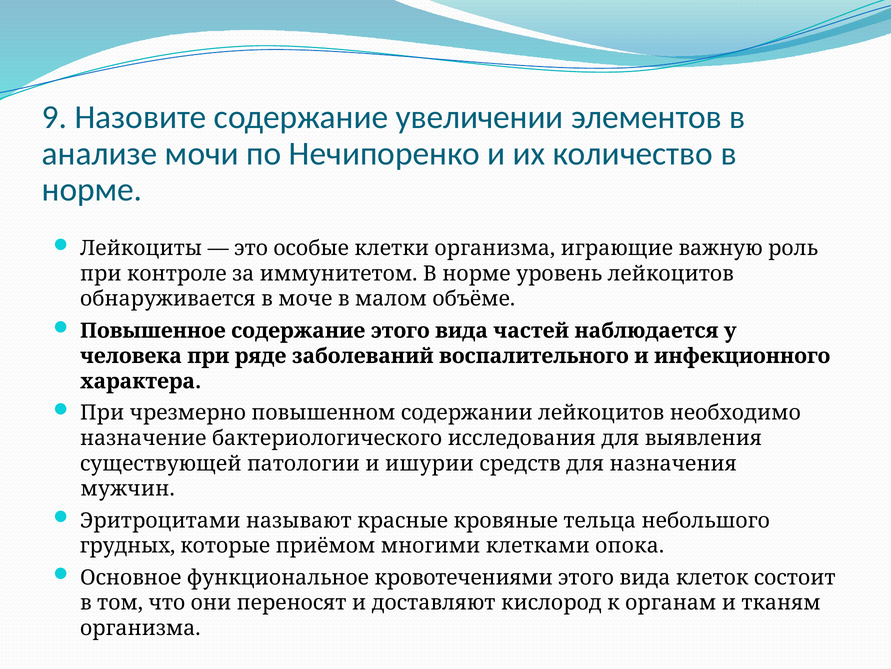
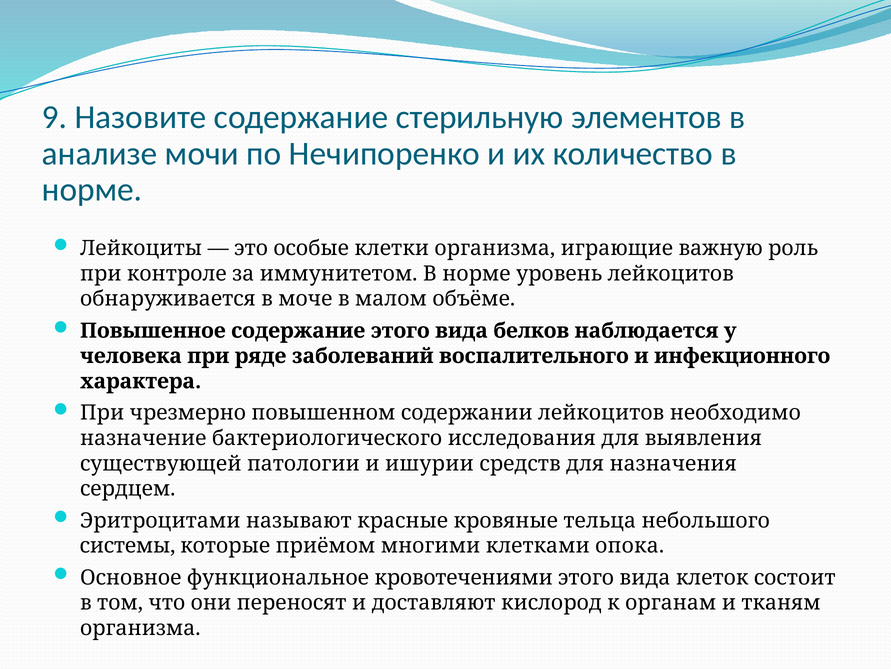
увеличении: увеличении -> стерильную
частей: частей -> белков
мужчин: мужчин -> сердцем
грудных: грудных -> системы
